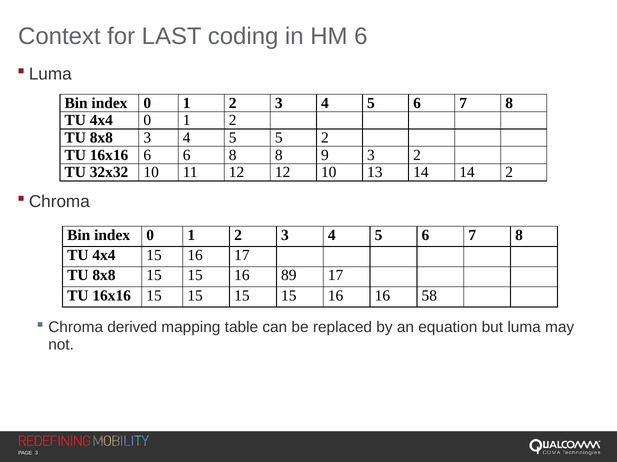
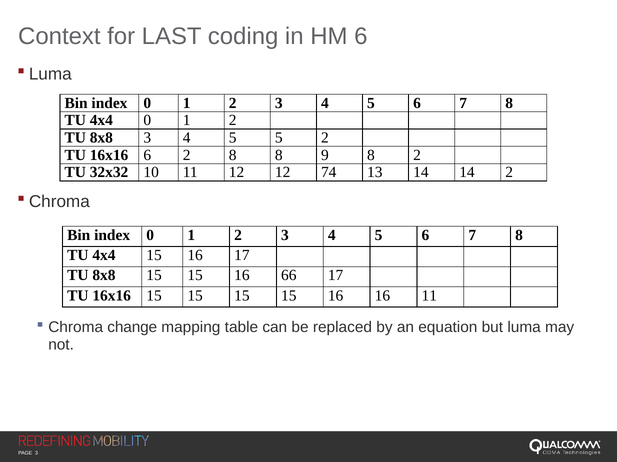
6 6: 6 -> 2
9 3: 3 -> 8
12 10: 10 -> 74
89: 89 -> 66
16 58: 58 -> 11
derived: derived -> change
